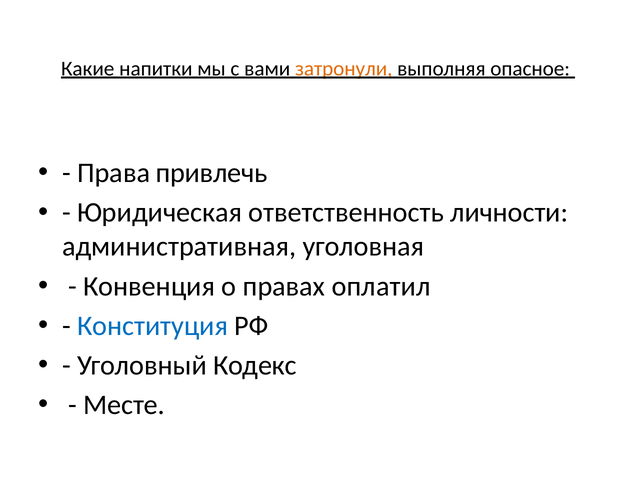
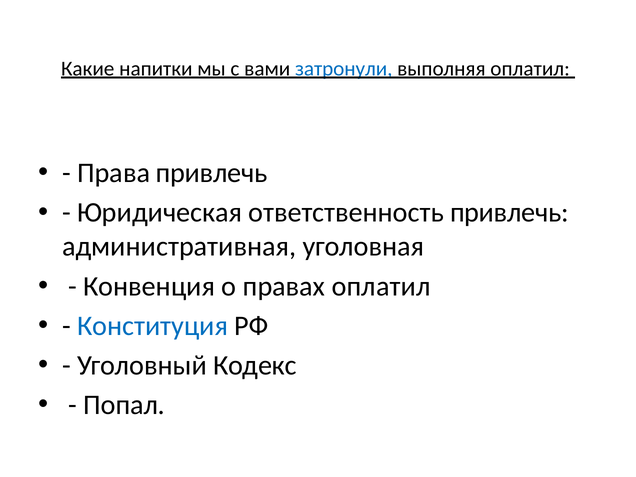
затронули colour: orange -> blue
выполняя опасное: опасное -> оплатил
ответственность личности: личности -> привлечь
Месте: Месте -> Попал
